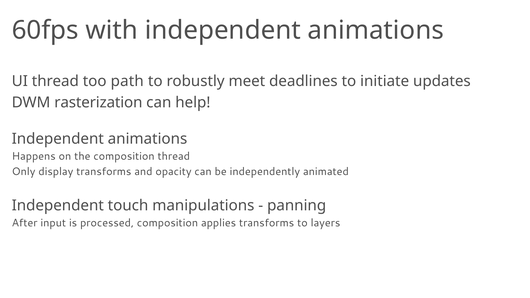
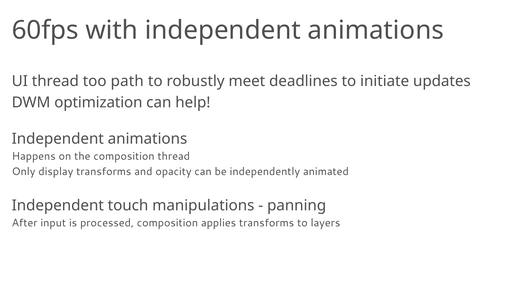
rasterization: rasterization -> optimization
